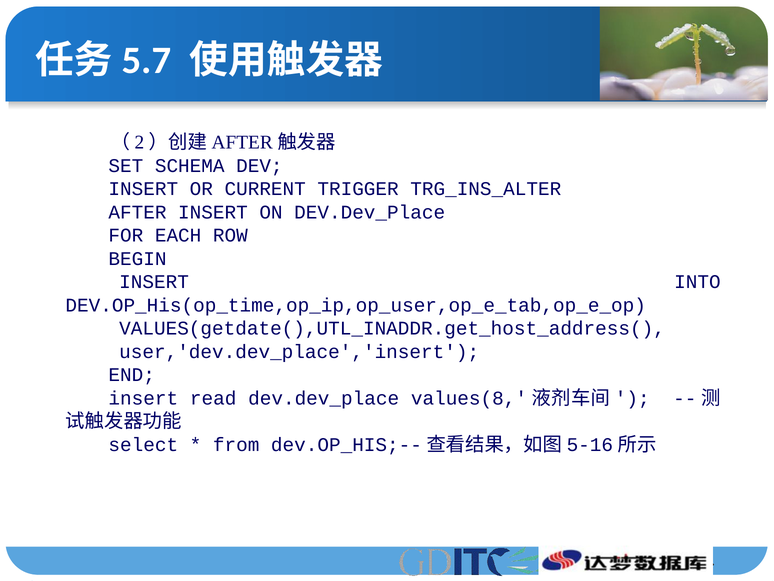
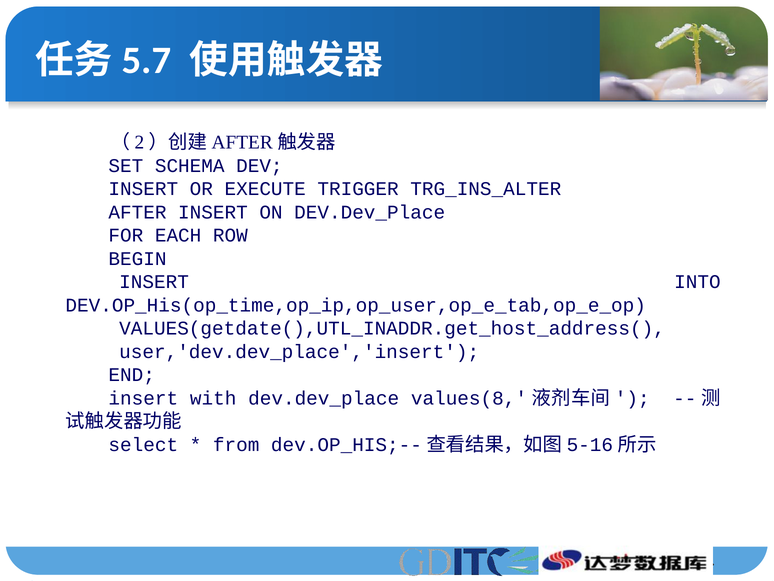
CURRENT: CURRENT -> EXECUTE
read: read -> with
